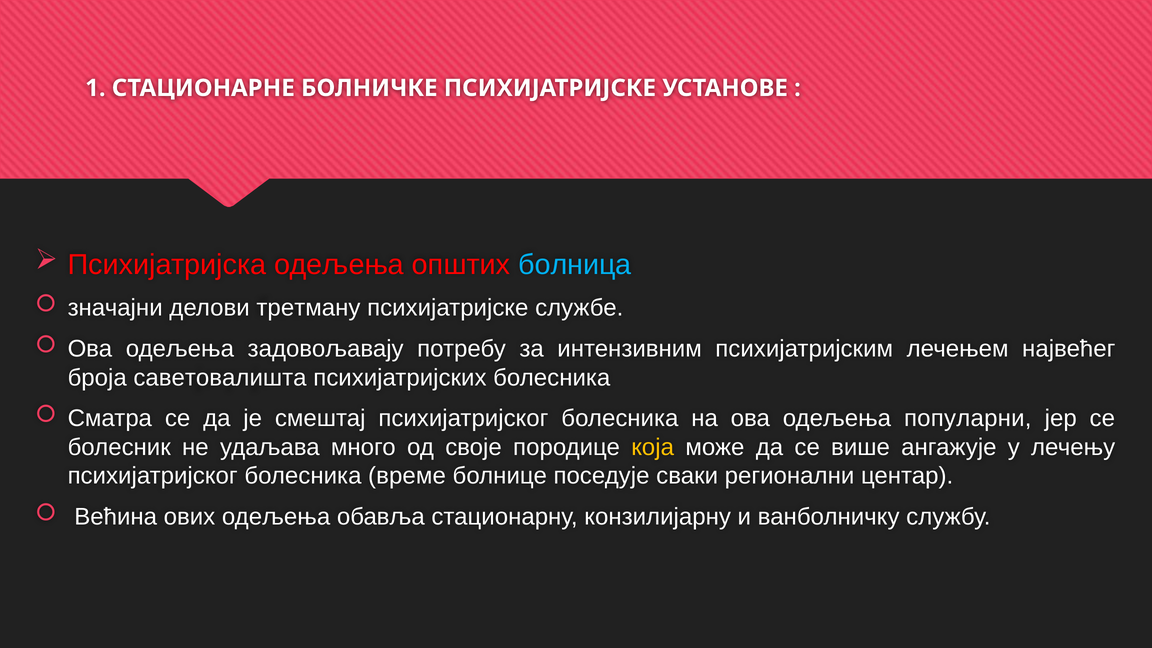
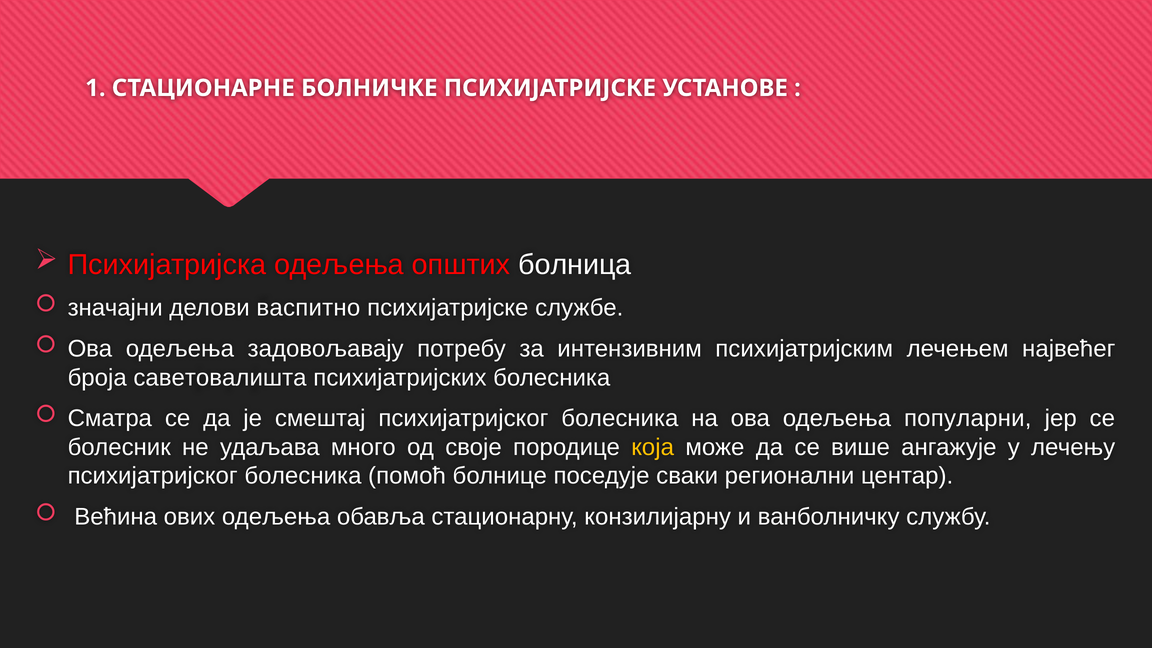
болница colour: light blue -> white
третману: третману -> васпитно
време: време -> помоћ
